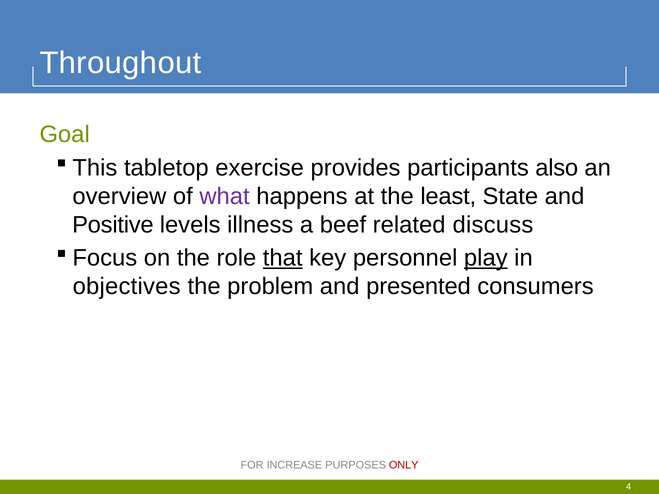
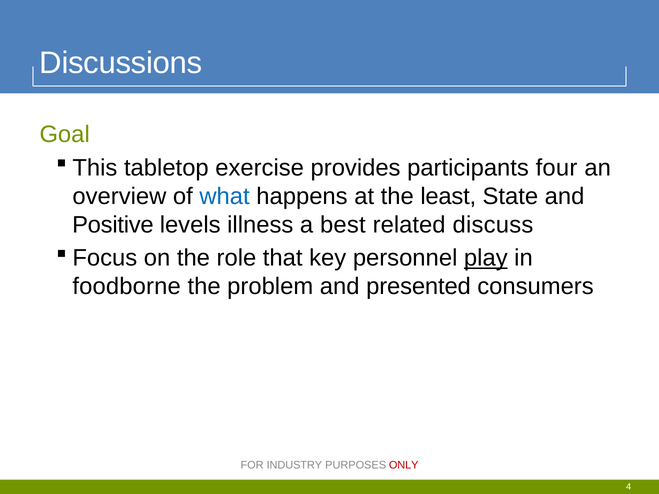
Throughout: Throughout -> Discussions
also: also -> four
what colour: purple -> blue
beef: beef -> best
that underline: present -> none
objectives: objectives -> foodborne
INCREASE: INCREASE -> INDUSTRY
